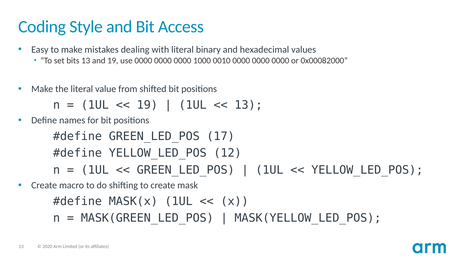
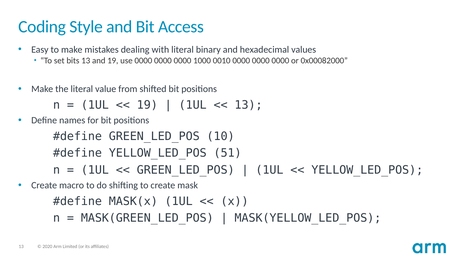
17: 17 -> 10
12: 12 -> 51
